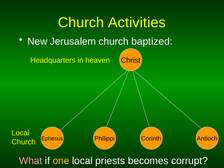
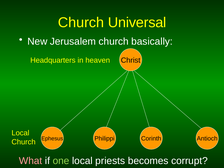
Activities: Activities -> Universal
baptized: baptized -> basically
one colour: yellow -> light green
